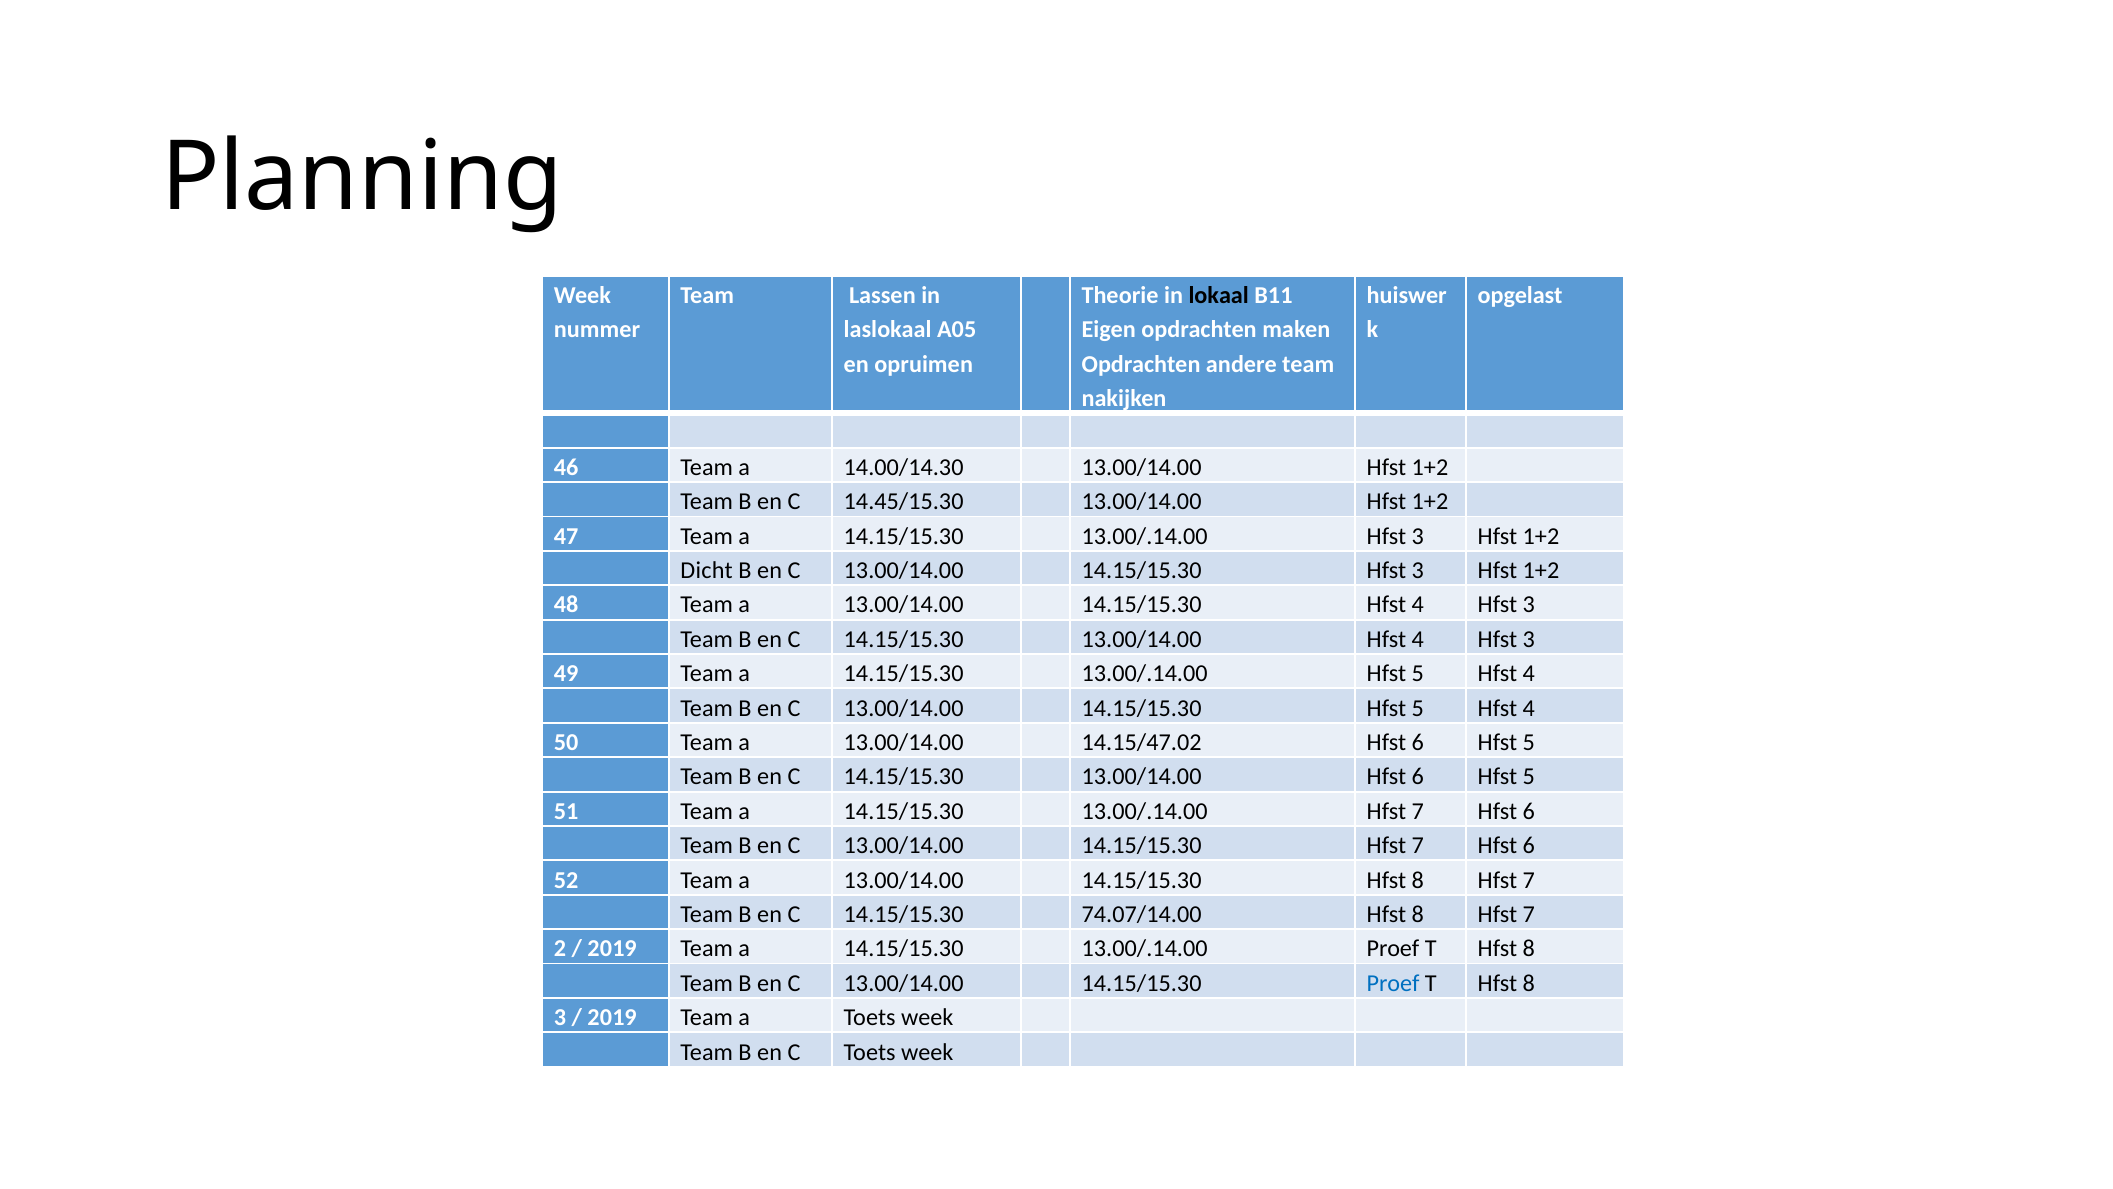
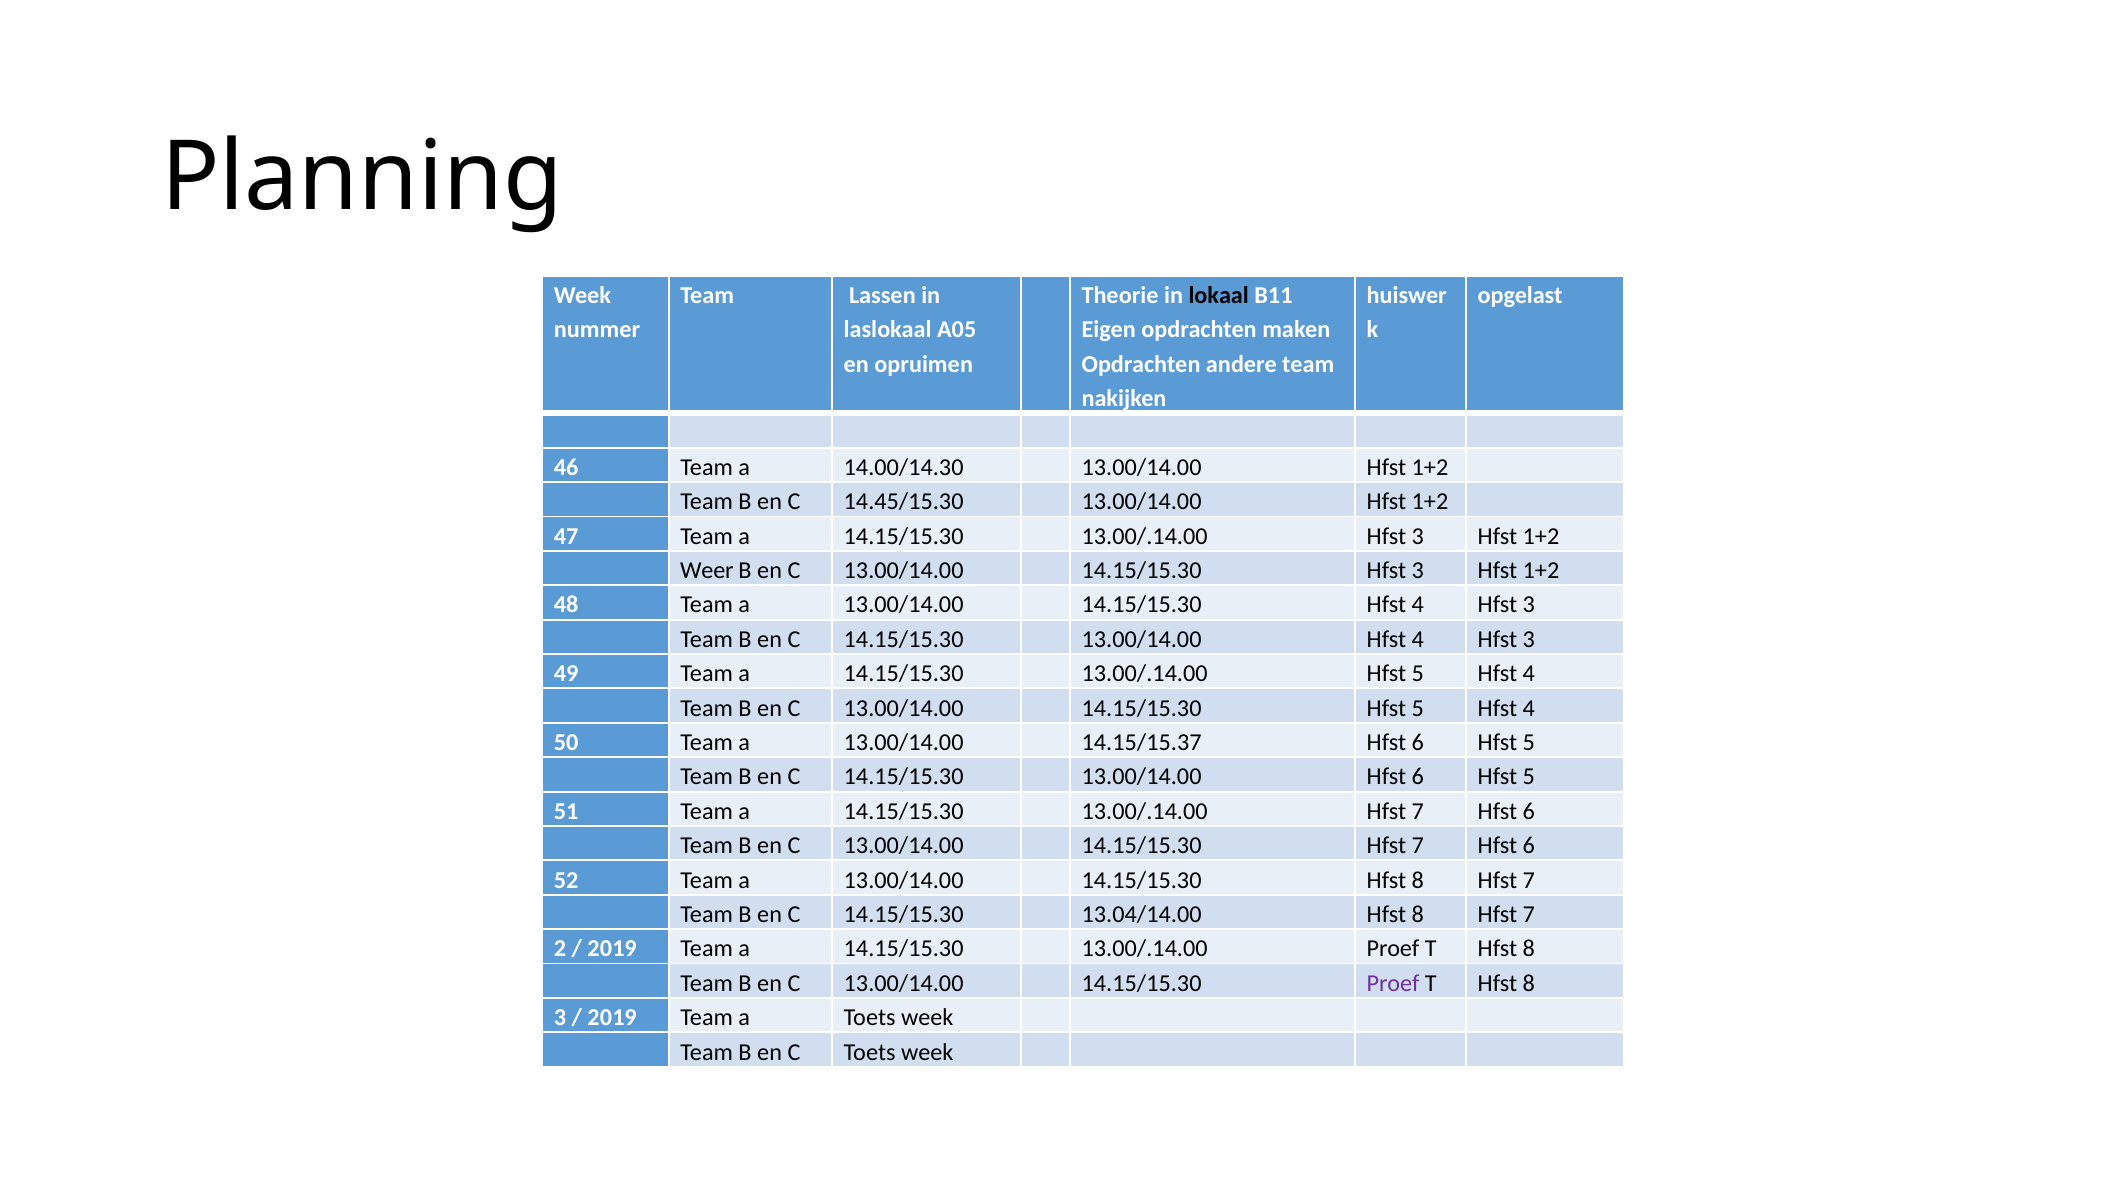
Dicht: Dicht -> Weer
14.15/47.02: 14.15/47.02 -> 14.15/15.37
74.07/14.00: 74.07/14.00 -> 13.04/14.00
Proef at (1393, 983) colour: blue -> purple
